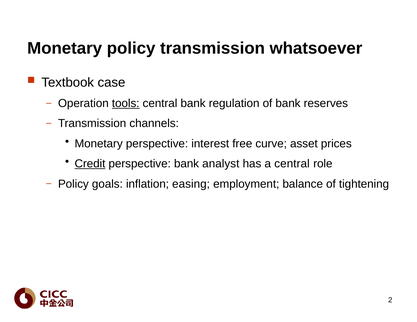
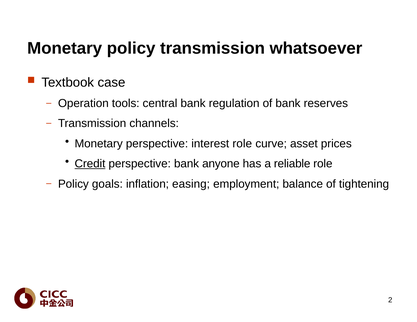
tools underline: present -> none
interest free: free -> role
analyst: analyst -> anyone
a central: central -> reliable
